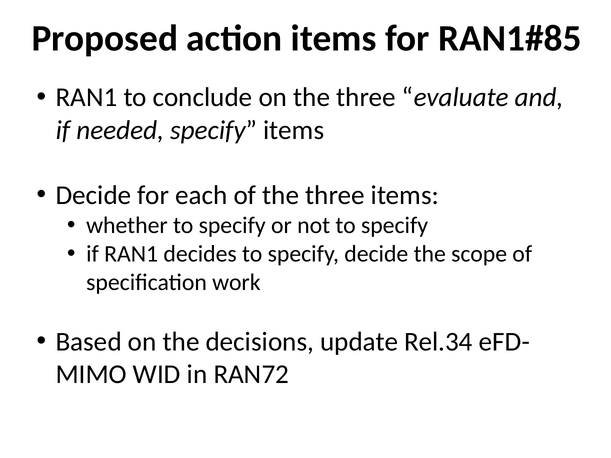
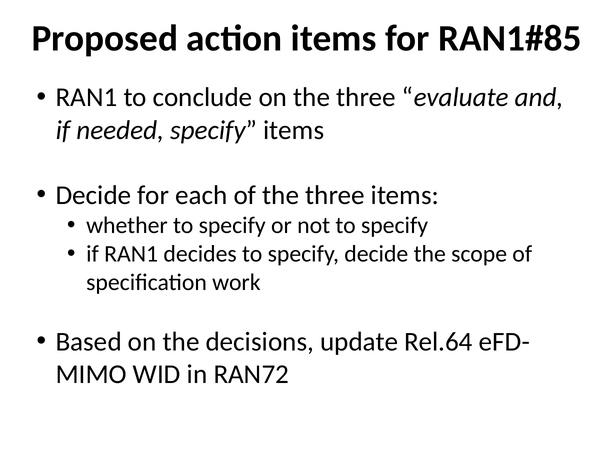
Rel.34: Rel.34 -> Rel.64
